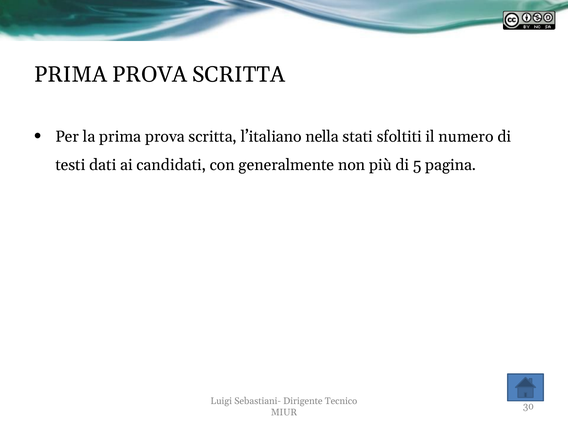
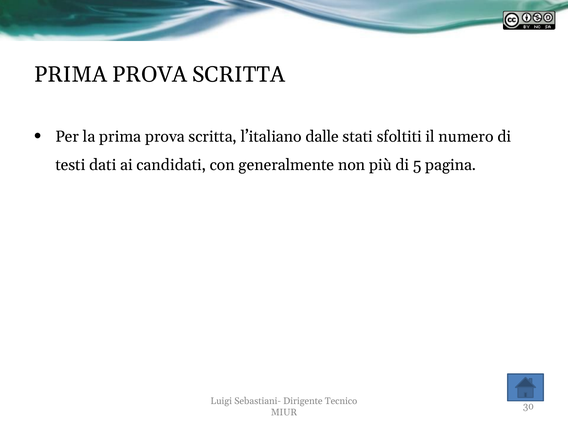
nella: nella -> dalle
